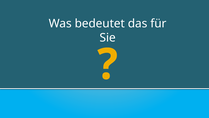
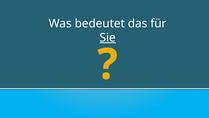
Sie underline: none -> present
